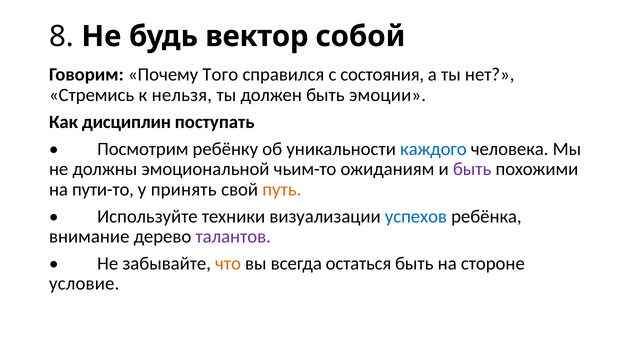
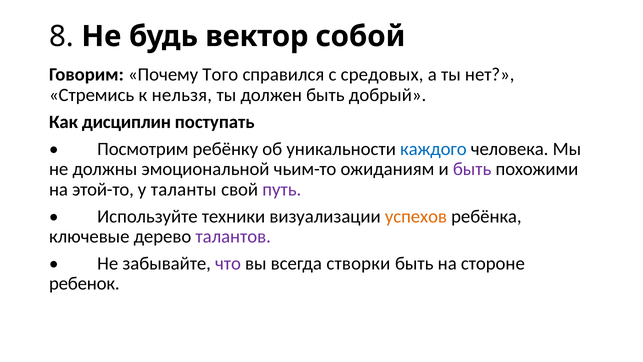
состояния: состояния -> средовых
эмоции: эмоции -> добрый
пути-то: пути-то -> этой-то
принять: принять -> таланты
путь colour: orange -> purple
успехов colour: blue -> orange
внимание: внимание -> ключевые
что colour: orange -> purple
остаться: остаться -> створки
условие: условие -> ребенок
